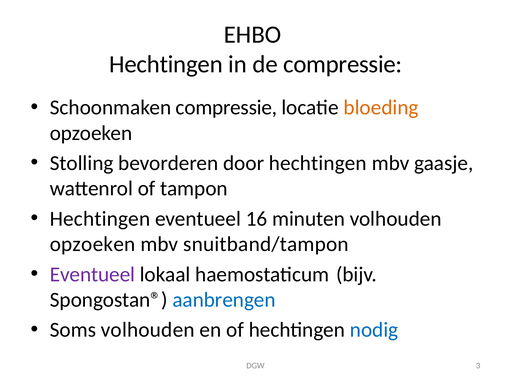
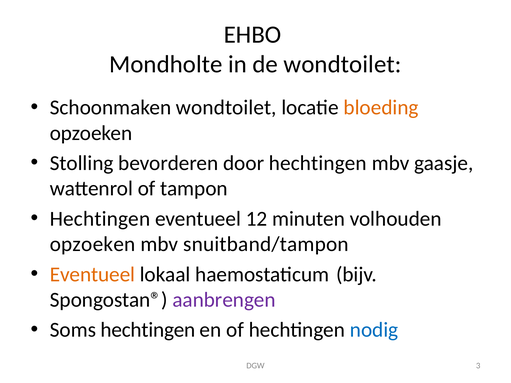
Hechtingen at (166, 64): Hechtingen -> Mondholte
de compressie: compressie -> wondtoilet
Schoonmaken compressie: compressie -> wondtoilet
16: 16 -> 12
Eventueel at (92, 275) colour: purple -> orange
aanbrengen colour: blue -> purple
Soms volhouden: volhouden -> hechtingen
